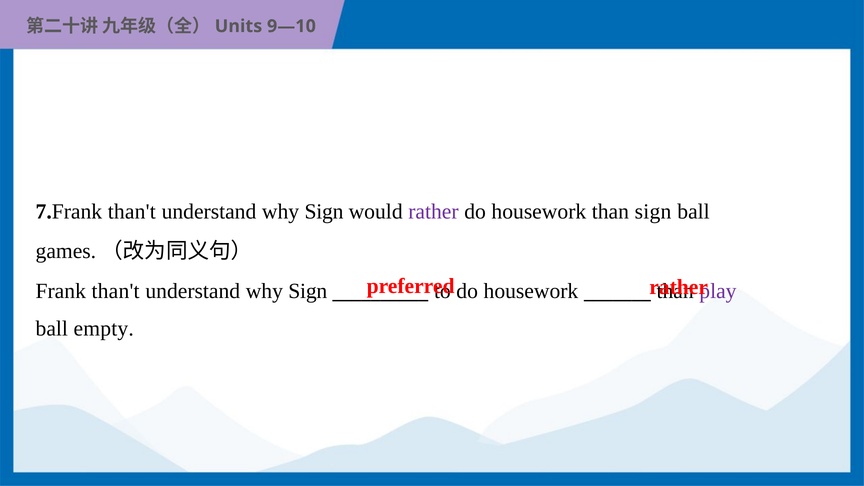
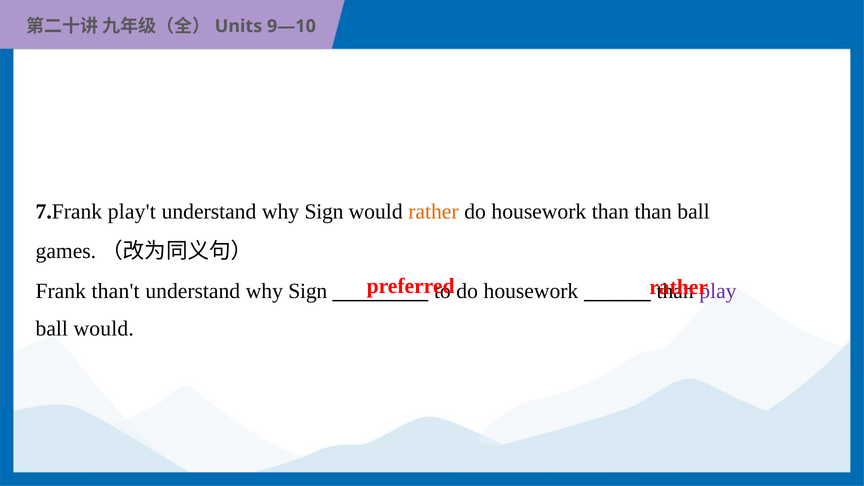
7.Frank than't: than't -> play't
rather at (433, 212) colour: purple -> orange
than sign: sign -> than
ball empty: empty -> would
